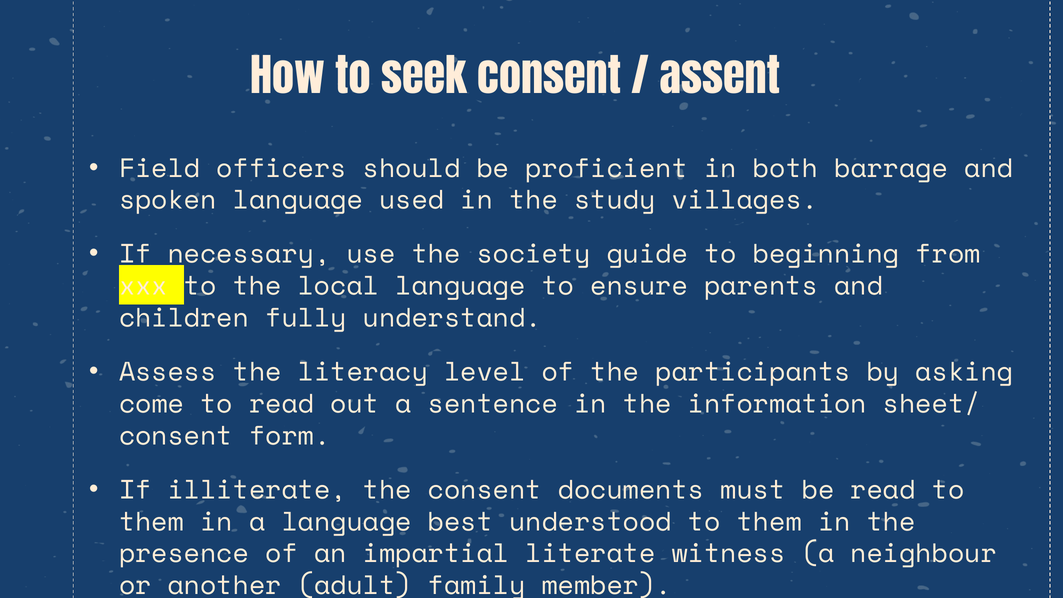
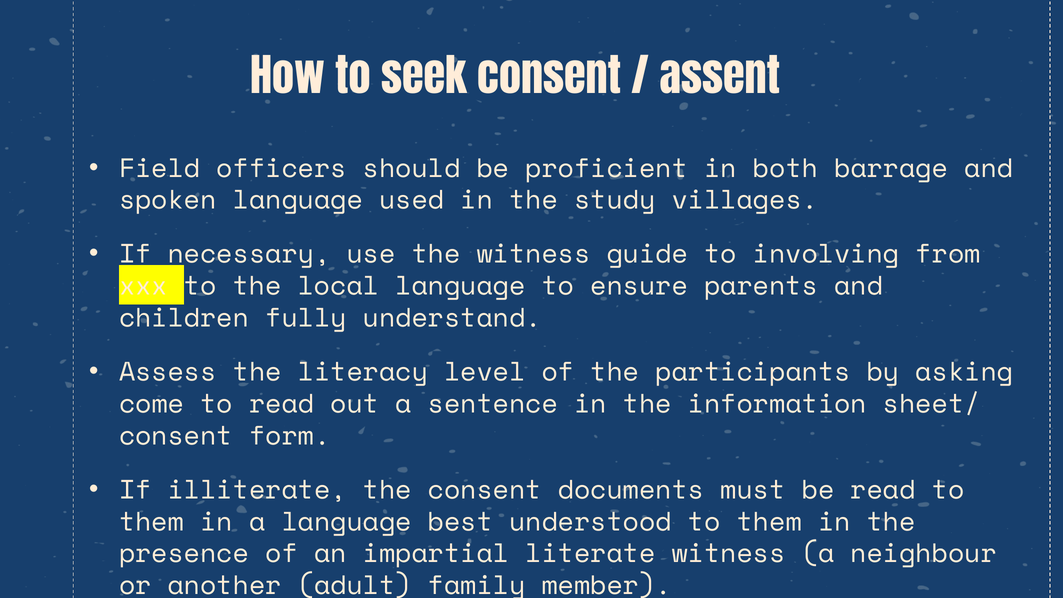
the society: society -> witness
beginning: beginning -> involving
